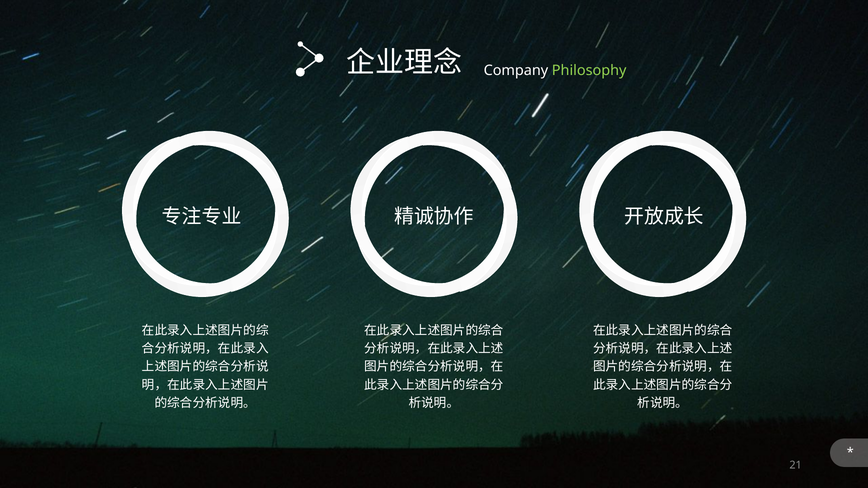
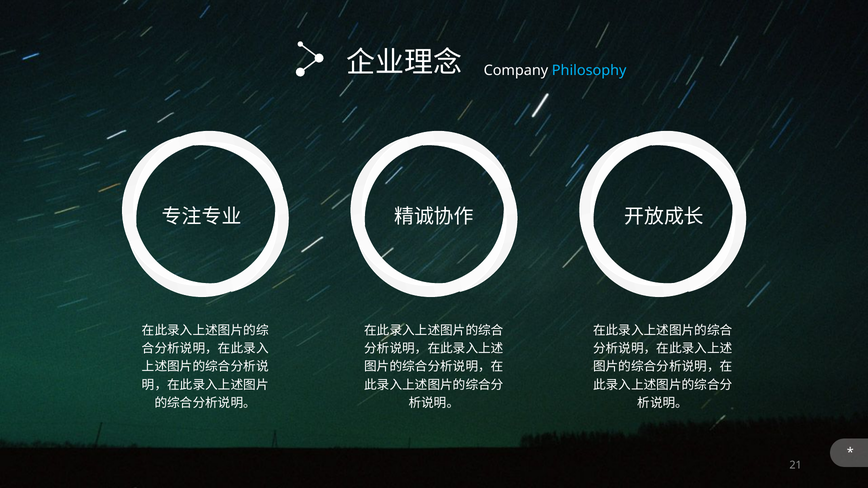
Philosophy colour: light green -> light blue
